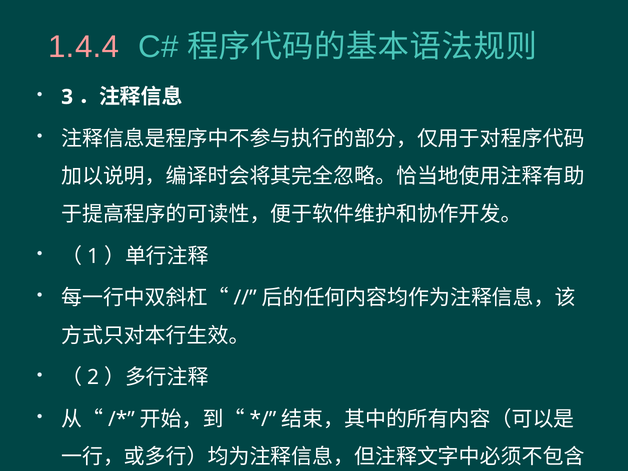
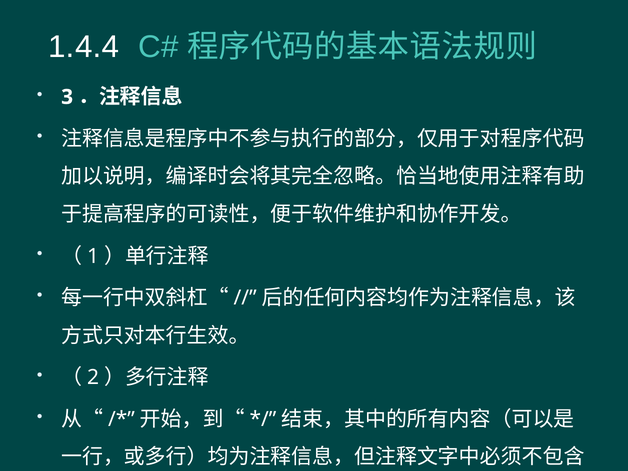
1.4.4 colour: pink -> white
